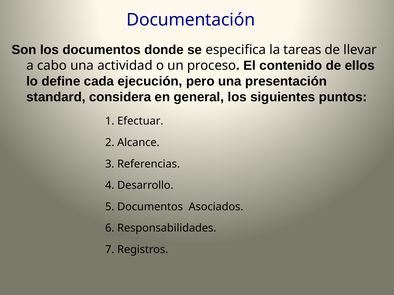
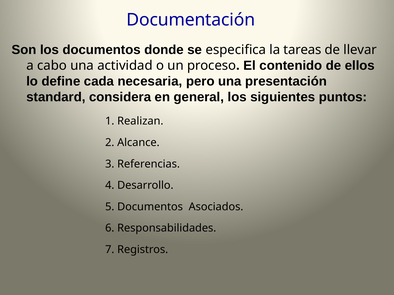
ejecución: ejecución -> necesaria
Efectuar: Efectuar -> Realizan
